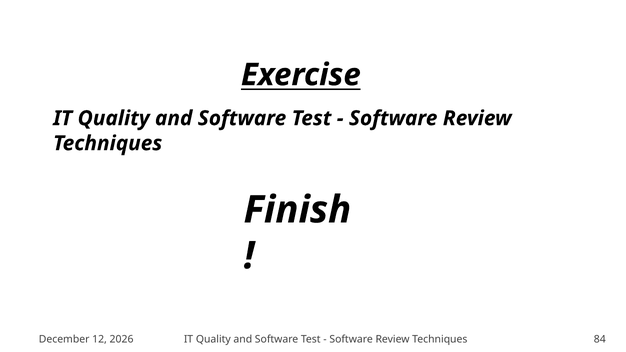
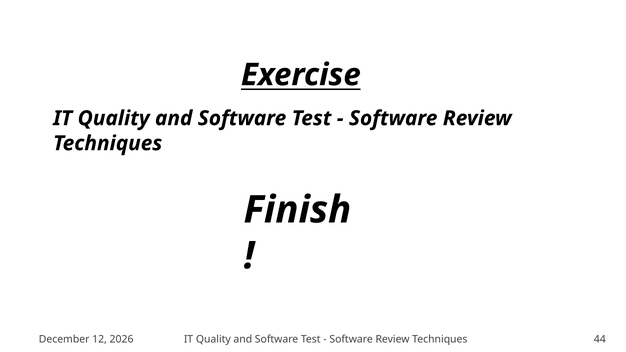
84: 84 -> 44
